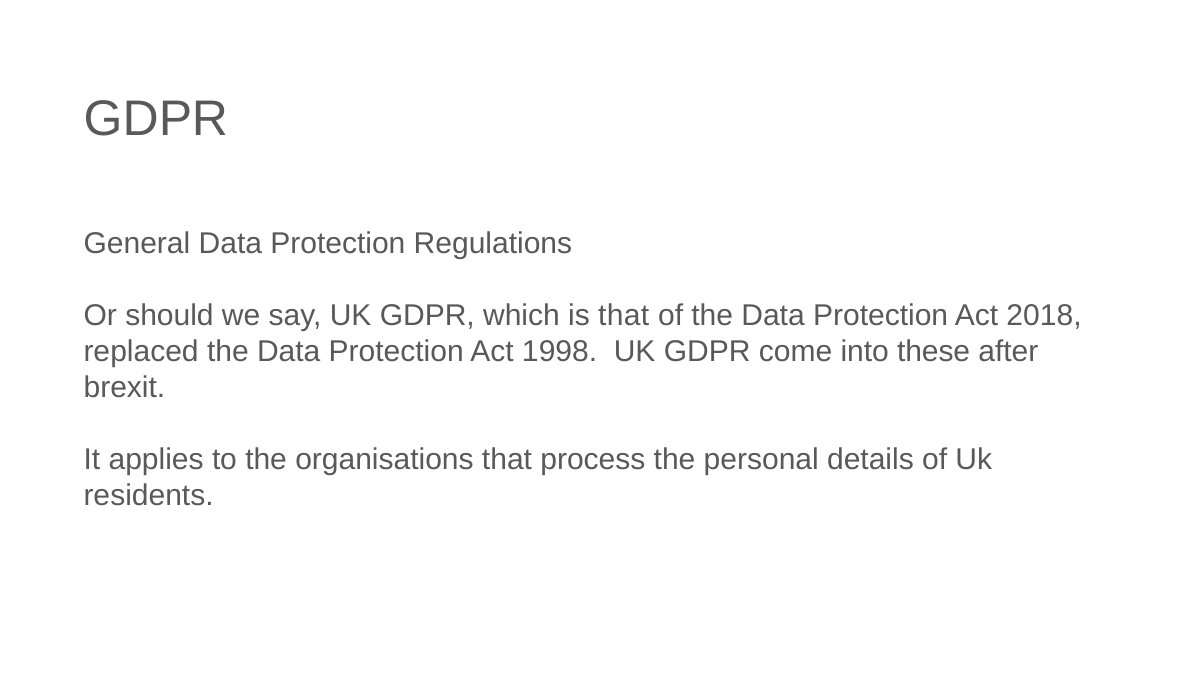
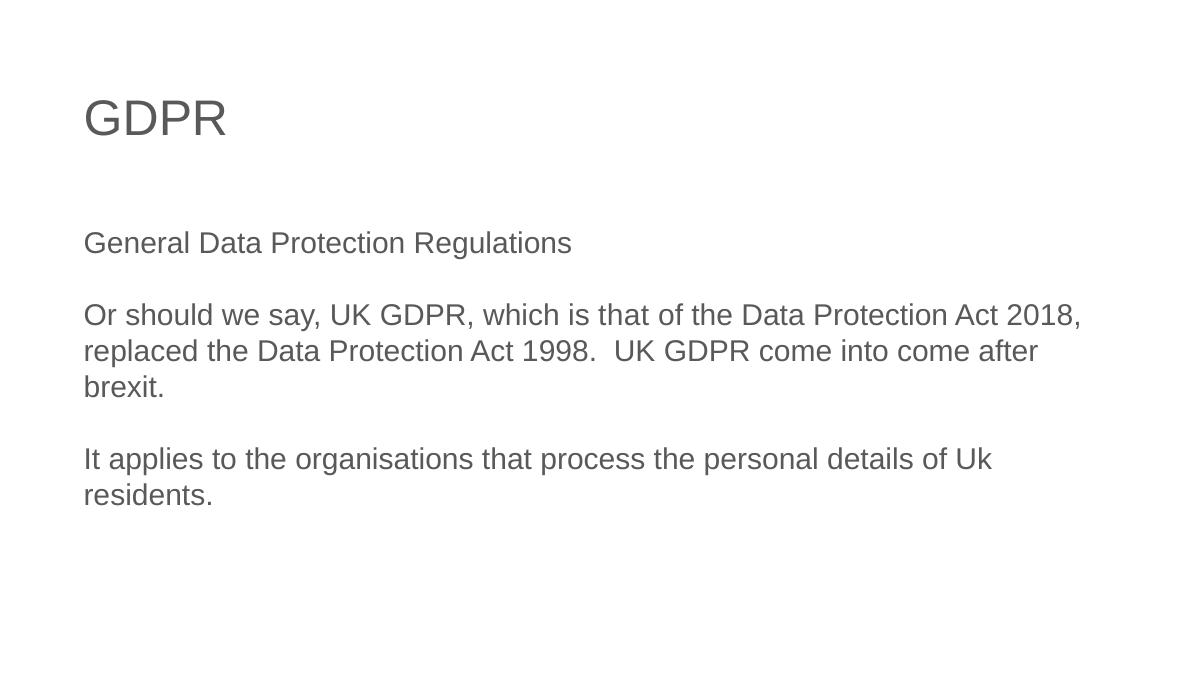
into these: these -> come
